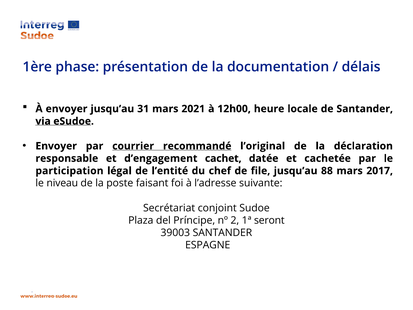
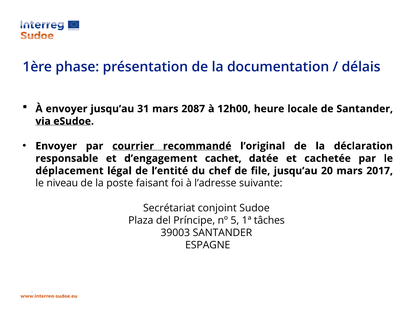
2021: 2021 -> 2087
participation: participation -> déplacement
88: 88 -> 20
2: 2 -> 5
seront: seront -> tâches
